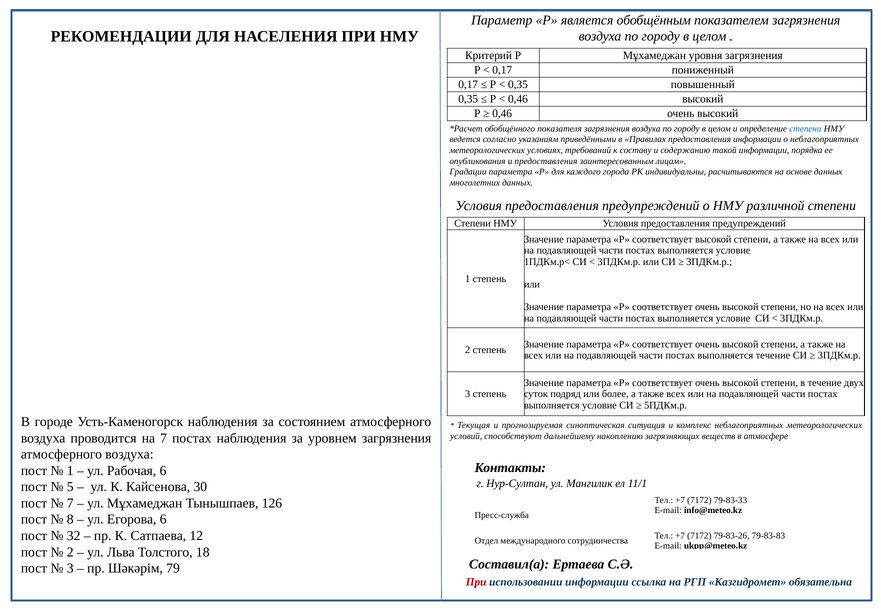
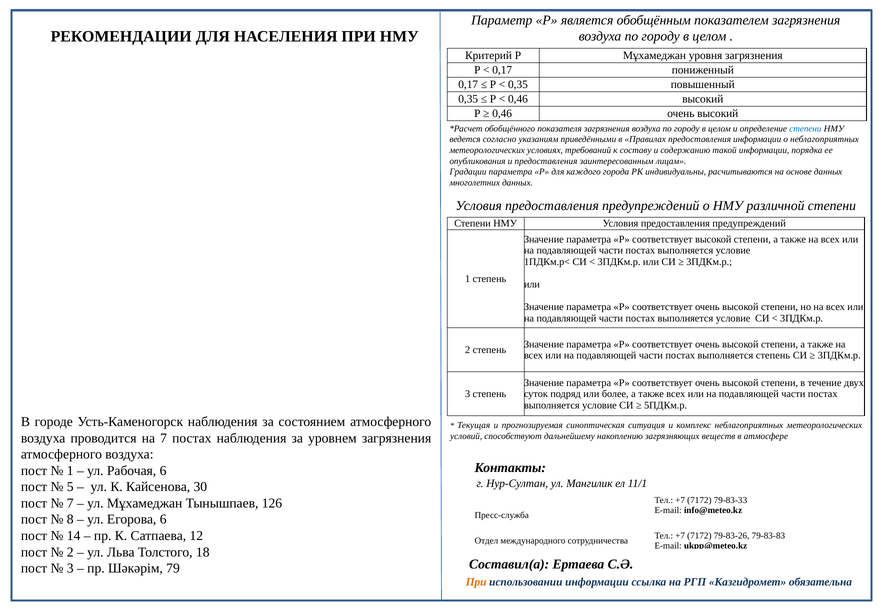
выполняется течение: течение -> степень
32: 32 -> 14
При at (476, 582) colour: red -> orange
